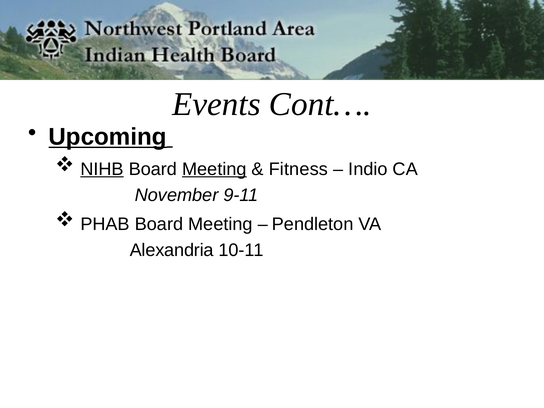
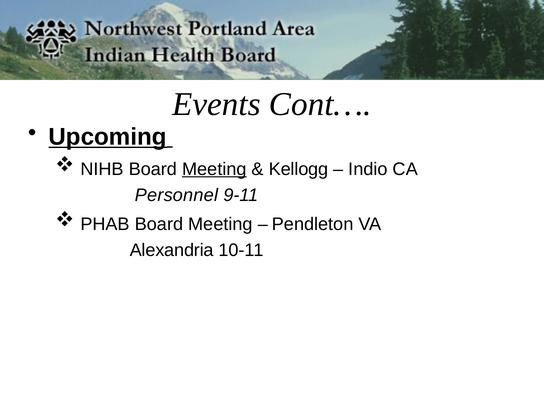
NIHB underline: present -> none
Fitness: Fitness -> Kellogg
November: November -> Personnel
